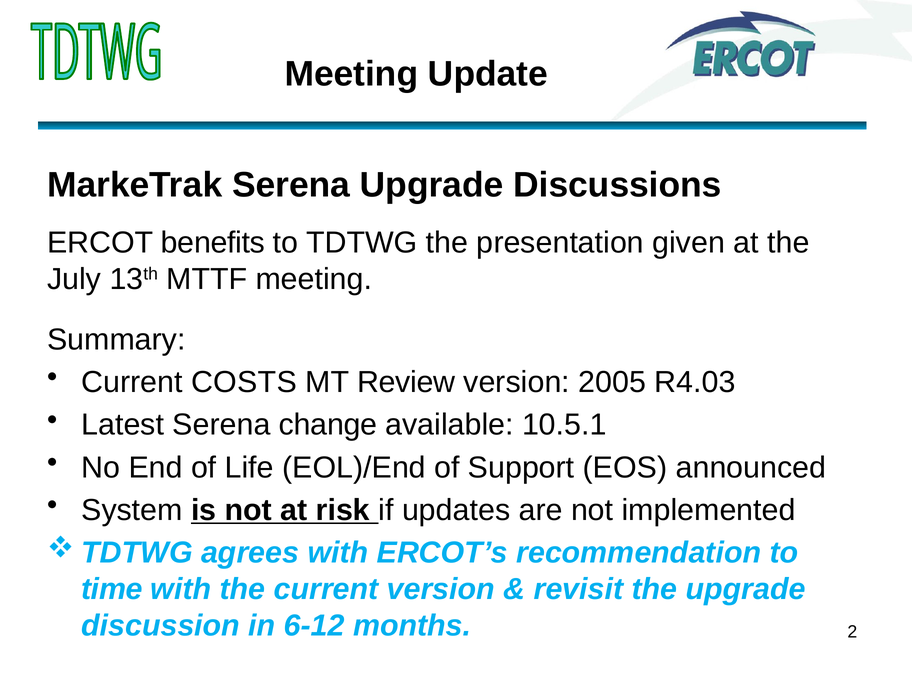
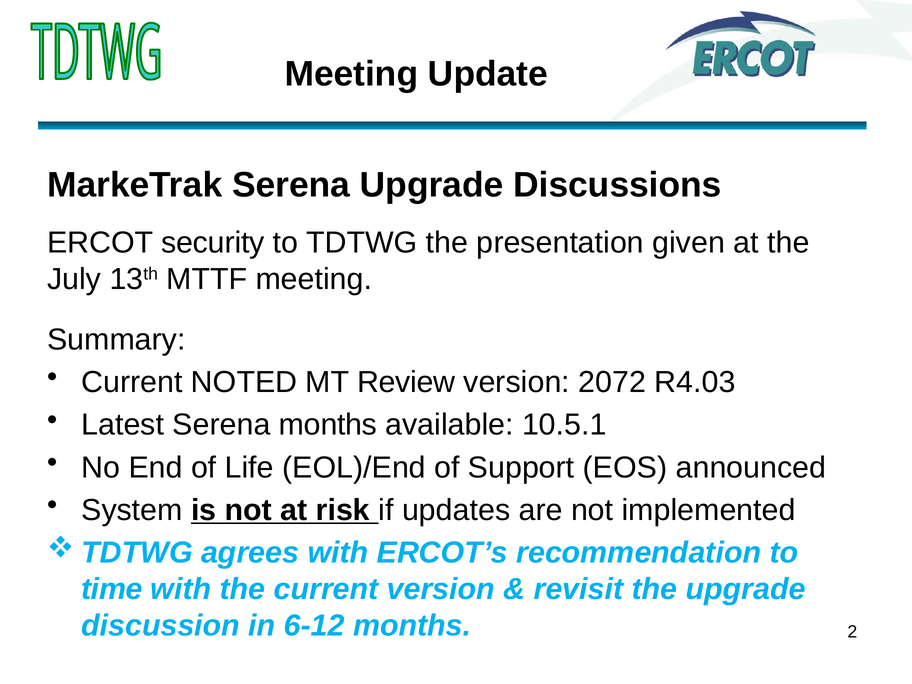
benefits: benefits -> security
COSTS: COSTS -> NOTED
2005: 2005 -> 2072
Serena change: change -> months
